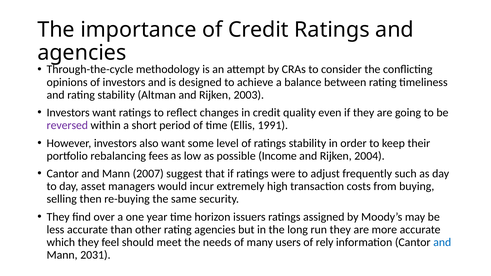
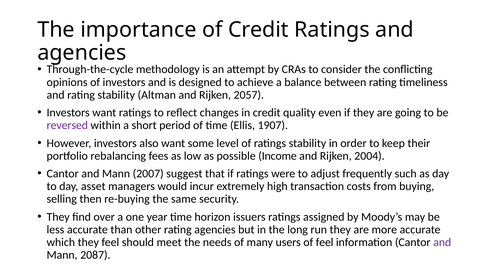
2003: 2003 -> 2057
1991: 1991 -> 1907
of rely: rely -> feel
and at (442, 242) colour: blue -> purple
2031: 2031 -> 2087
